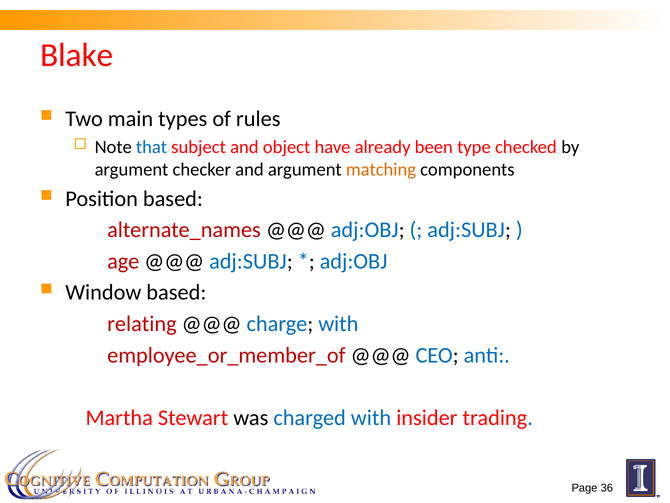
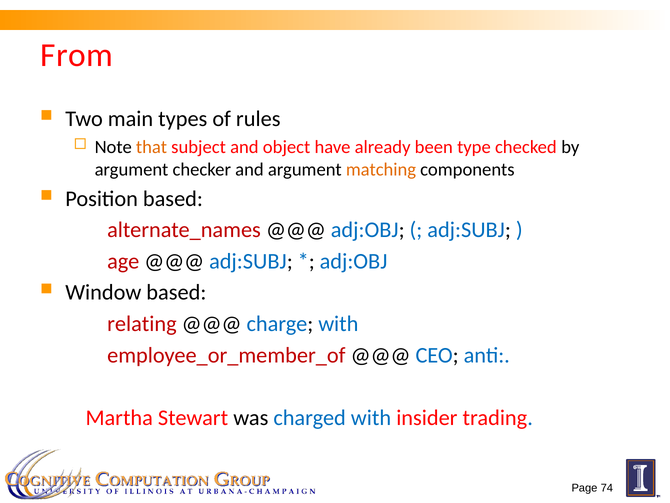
Blake: Blake -> From
that colour: blue -> orange
36: 36 -> 74
